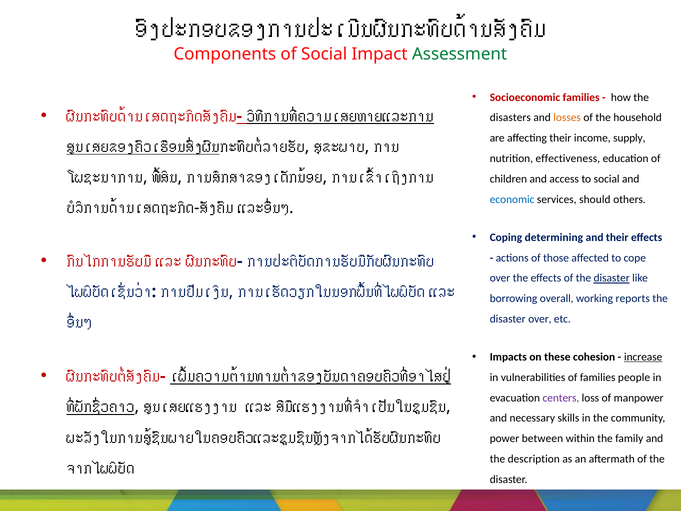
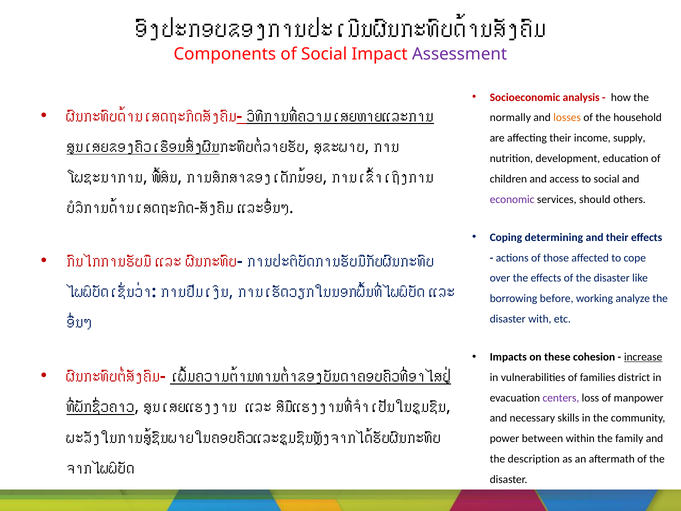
Assessment colour: green -> purple
Socioeconomic families: families -> analysis
disasters: disasters -> normally
effectiveness: effectiveness -> development
economic colour: blue -> purple
disaster at (612, 278) underline: present -> none
overall: overall -> before
reports: reports -> analyze
disaster over: over -> with
people: people -> district
